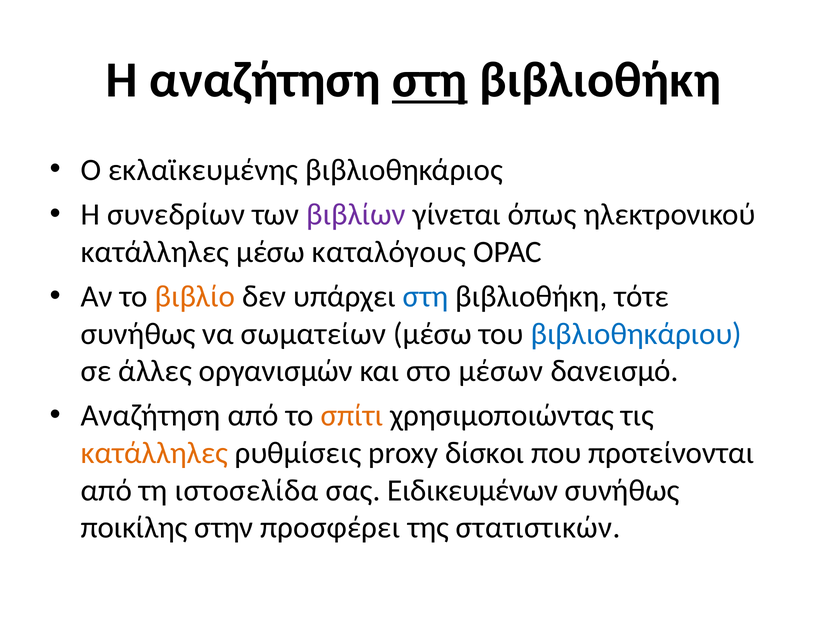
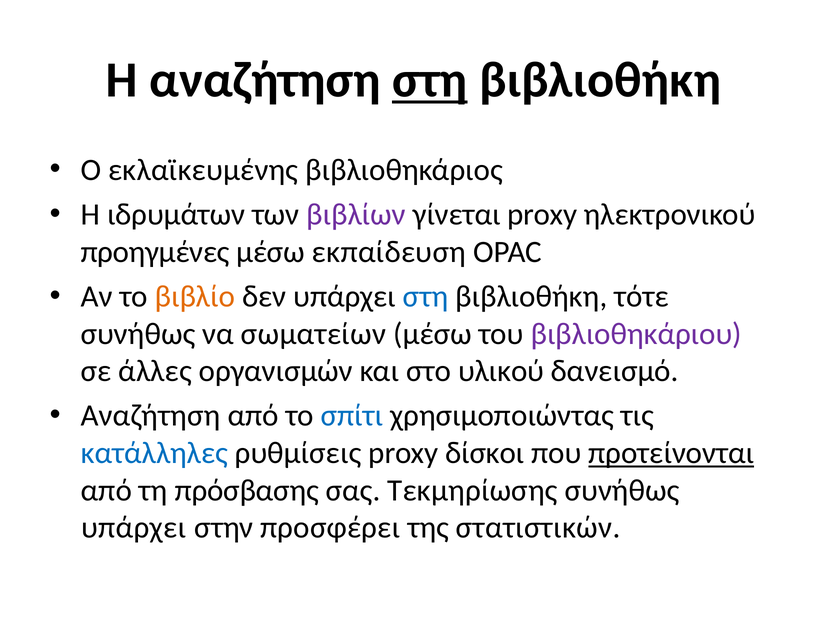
συνεδρίων: συνεδρίων -> ιδρυμάτων
γίνεται όπως: όπως -> proxy
κατάλληλες at (155, 252): κατάλληλες -> προηγμένες
καταλόγους: καταλόγους -> εκπαίδευση
βιβλιοθηκάριου colour: blue -> purple
μέσων: μέσων -> υλικού
σπίτι colour: orange -> blue
κατάλληλες at (154, 453) colour: orange -> blue
προτείνονται underline: none -> present
ιστοσελίδα: ιστοσελίδα -> πρόσβασης
Ειδικευμένων: Ειδικευμένων -> Τεκμηρίωσης
ποικίλης at (134, 528): ποικίλης -> υπάρχει
